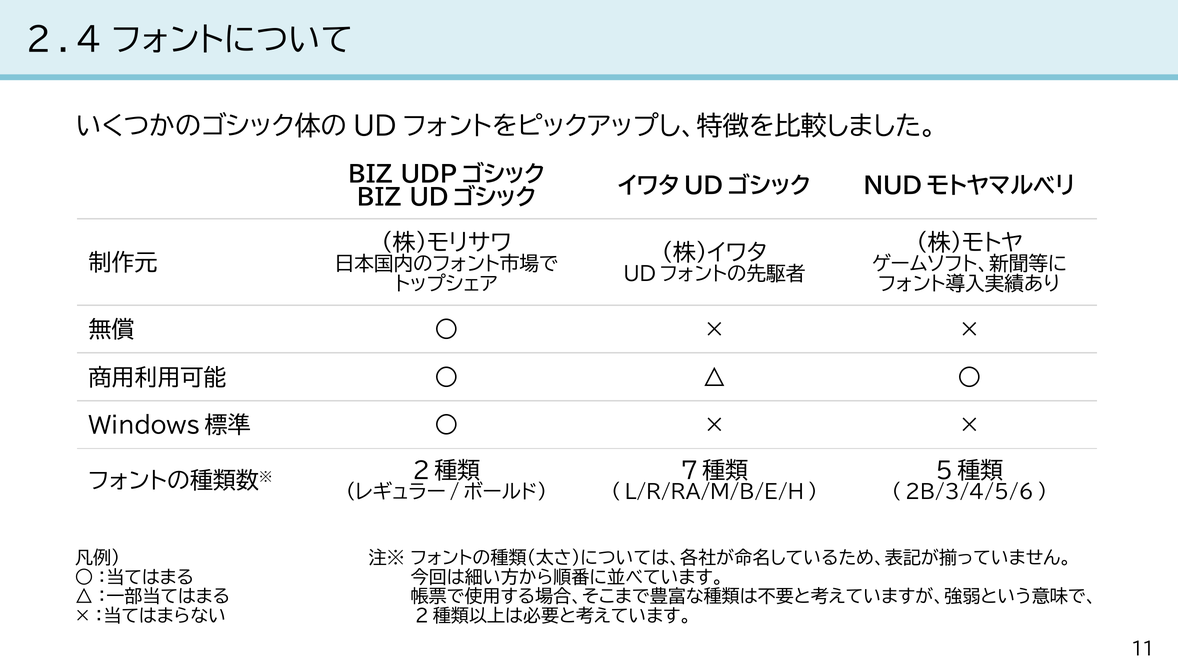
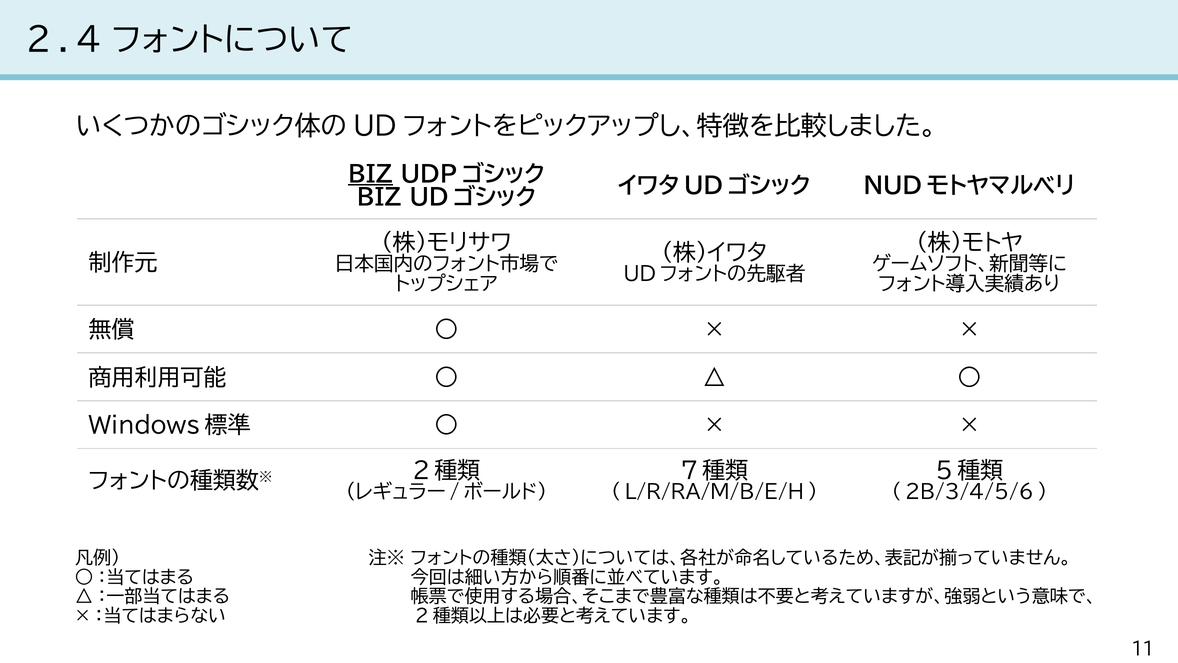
BIZ at (370, 175) underline: none -> present
